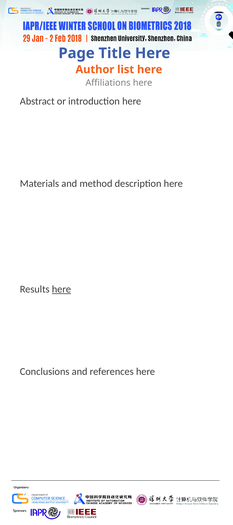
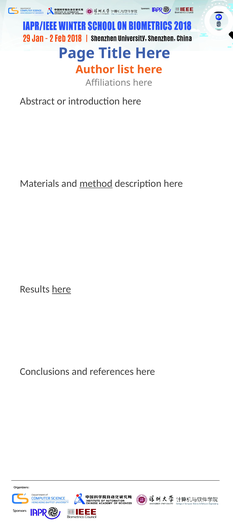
method underline: none -> present
